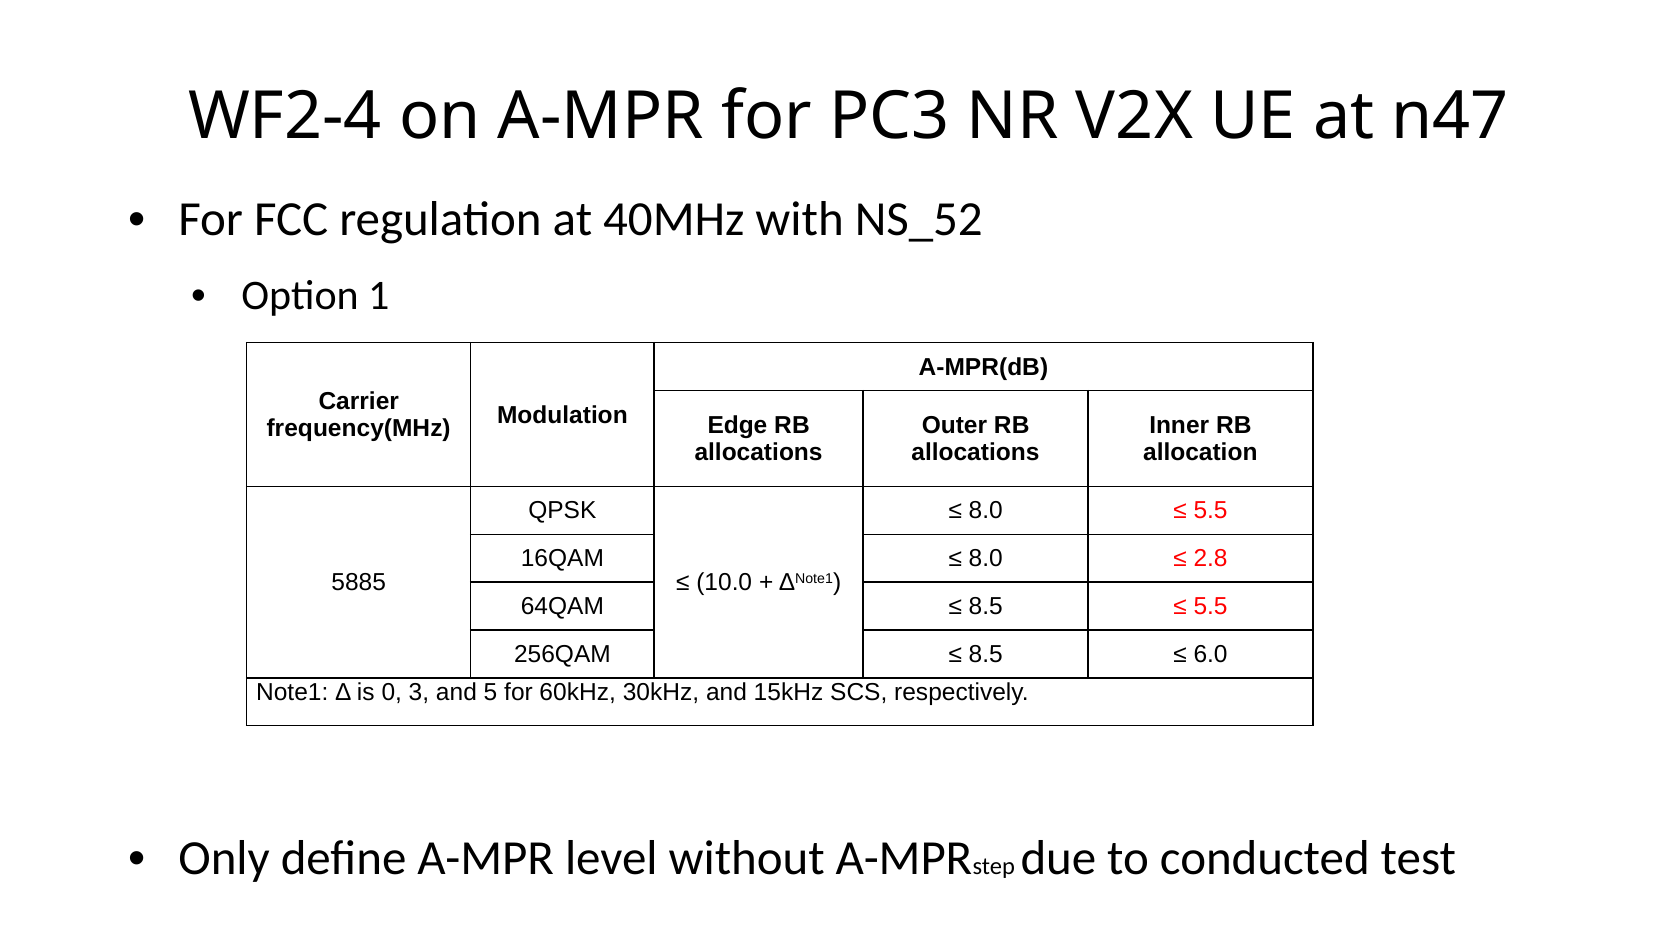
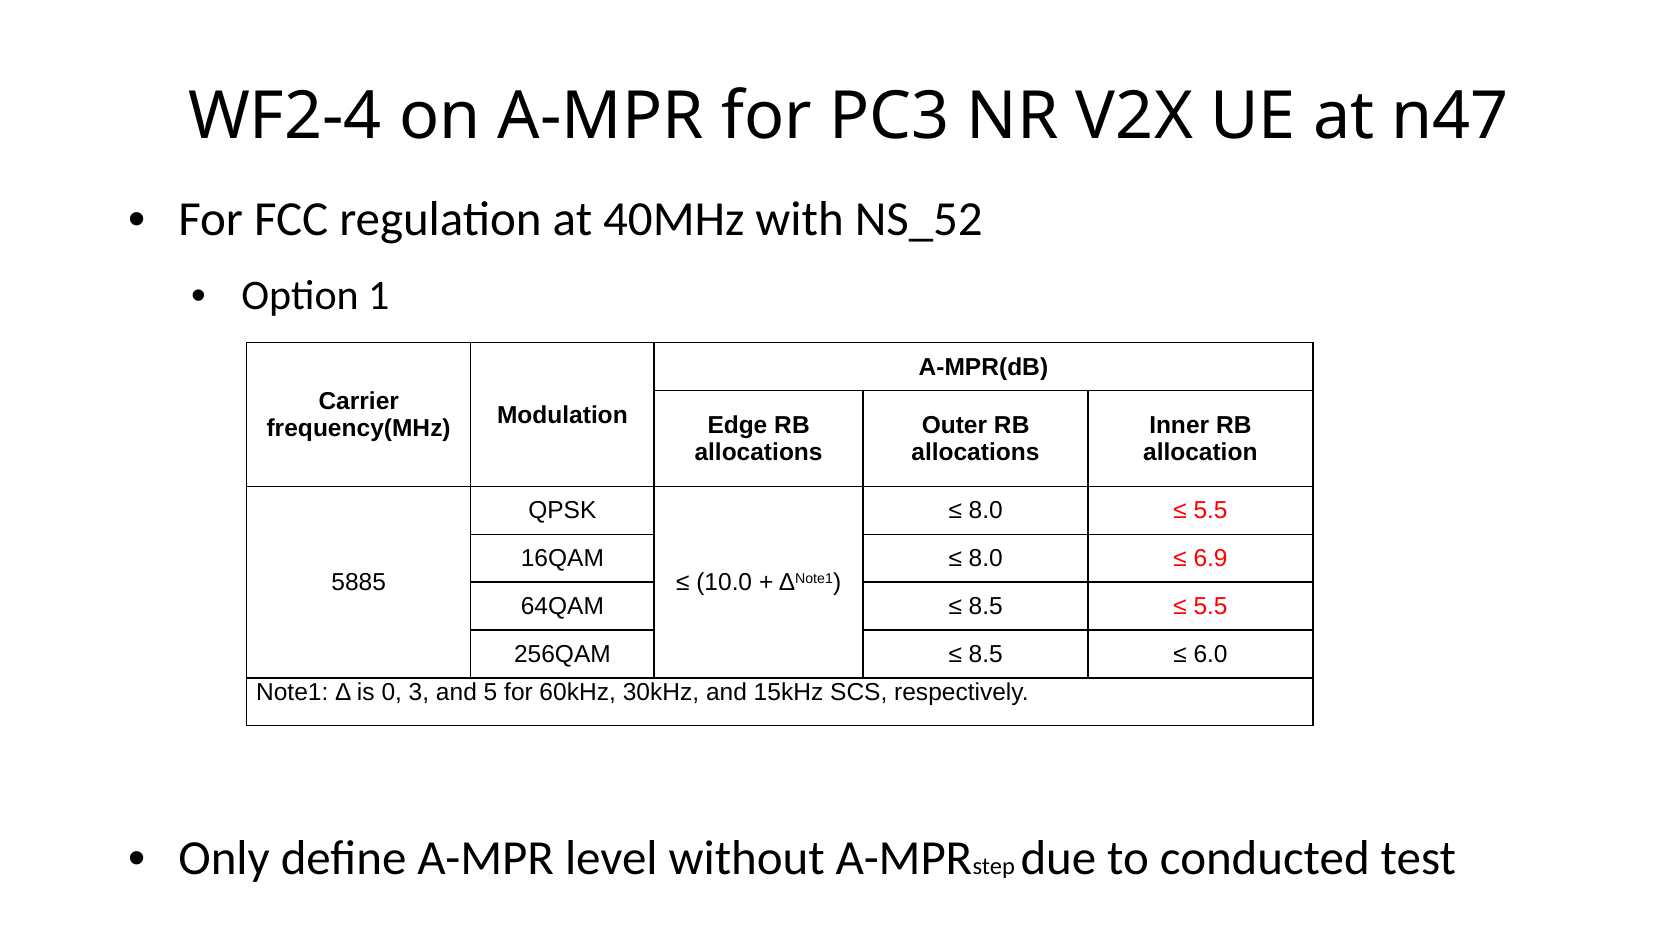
2.8: 2.8 -> 6.9
